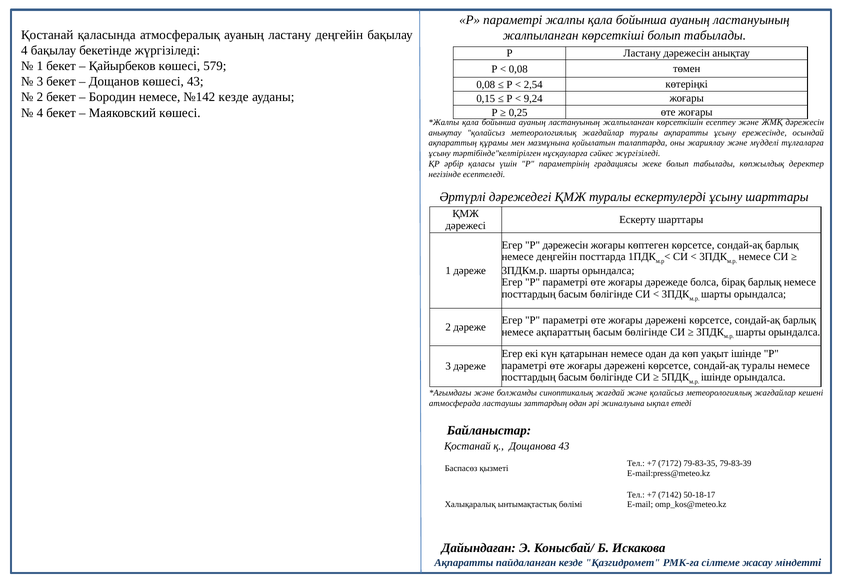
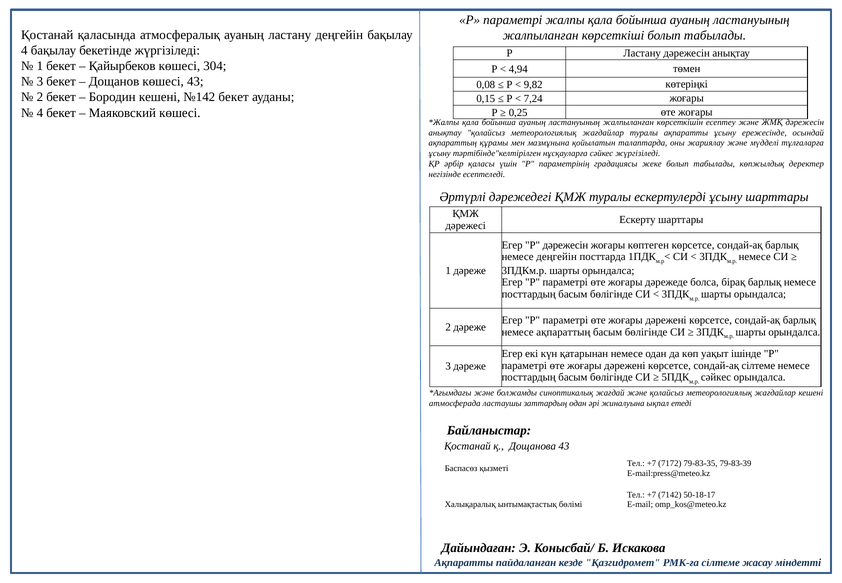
579: 579 -> 304
0,08 at (518, 69): 0,08 -> 4,94
2,54: 2,54 -> 9,82
Бородин немесе: немесе -> кешені
№142 кезде: кезде -> бекет
9,24: 9,24 -> 7,24
сондай-ақ туралы: туралы -> сілтеме
ішінде at (716, 377): ішінде -> сәйкес
